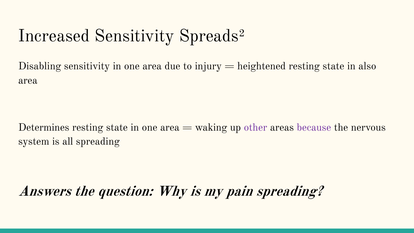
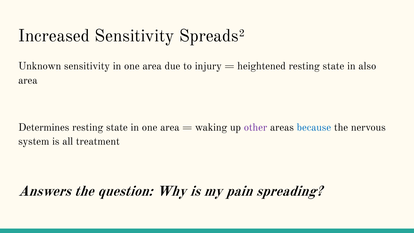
Disabling: Disabling -> Unknown
because colour: purple -> blue
all spreading: spreading -> treatment
